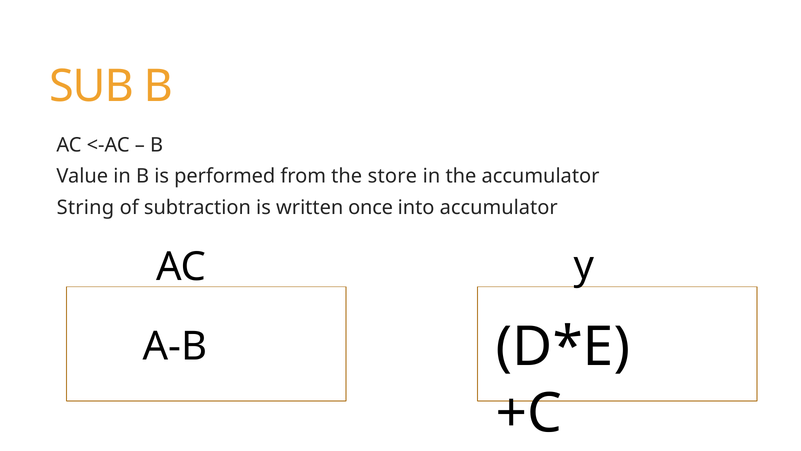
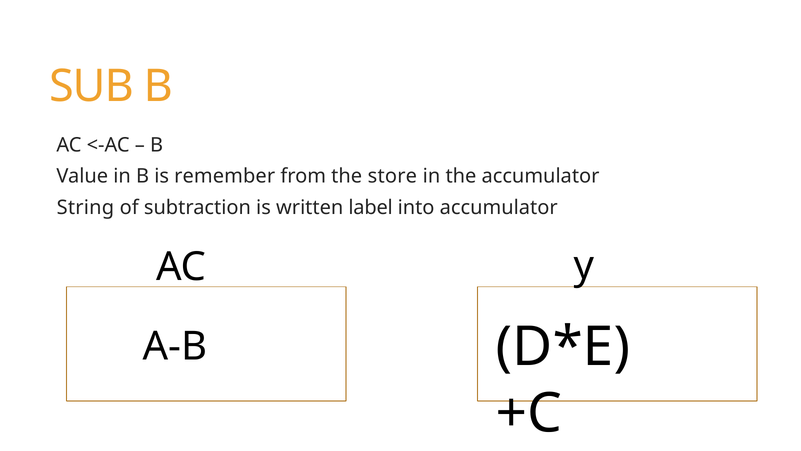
performed: performed -> remember
once: once -> label
